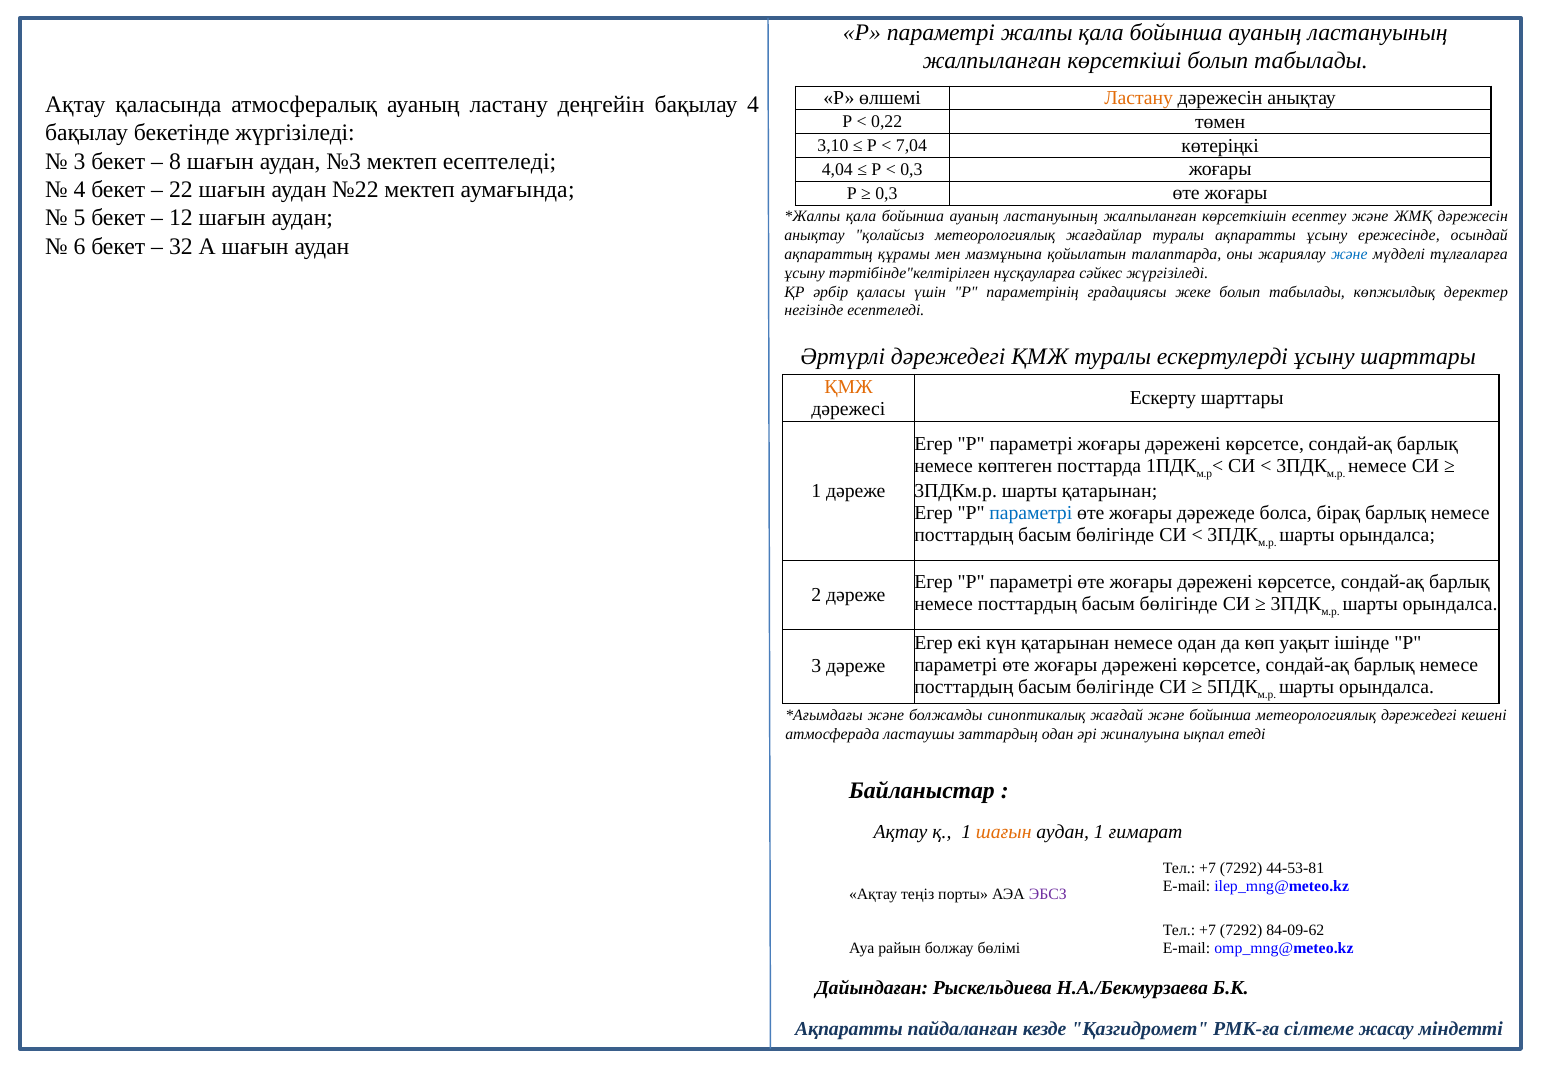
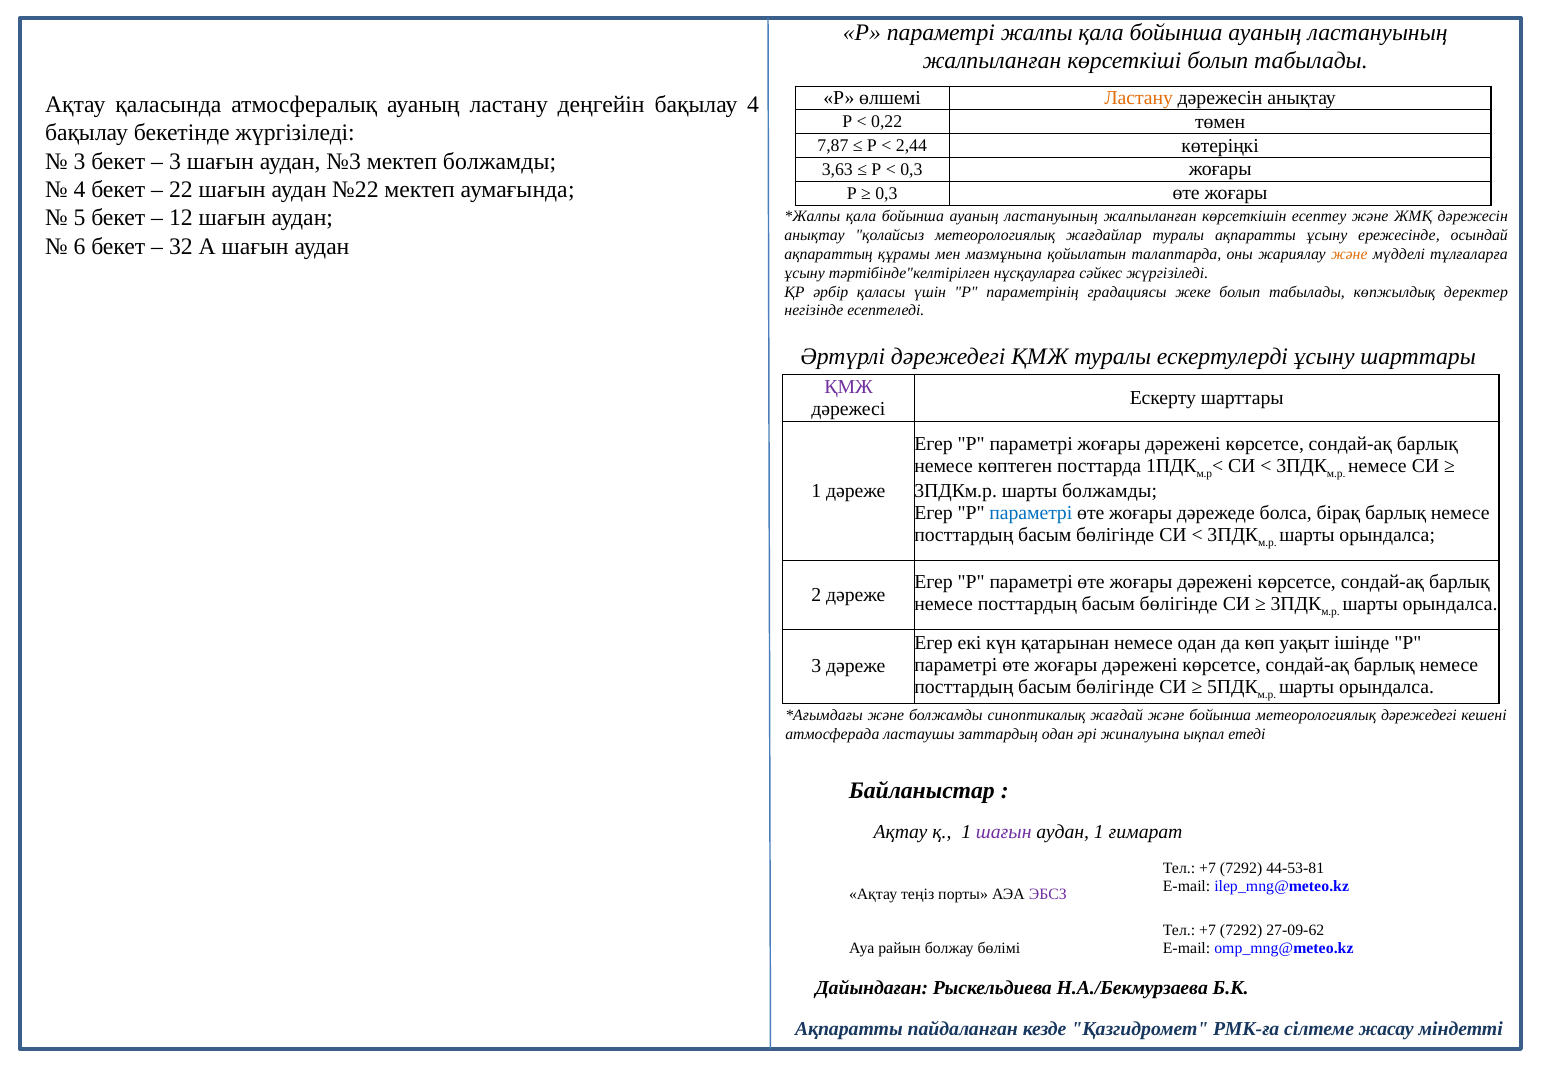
3,10: 3,10 -> 7,87
7,04: 7,04 -> 2,44
8 at (175, 161): 8 -> 3
мектеп есептеледі: есептеледі -> болжамды
4,04: 4,04 -> 3,63
және at (1349, 254) colour: blue -> orange
ҚМЖ at (849, 387) colour: orange -> purple
шарты қатарынан: қатарынан -> болжамды
шағын at (1004, 832) colour: orange -> purple
84-09-62: 84-09-62 -> 27-09-62
